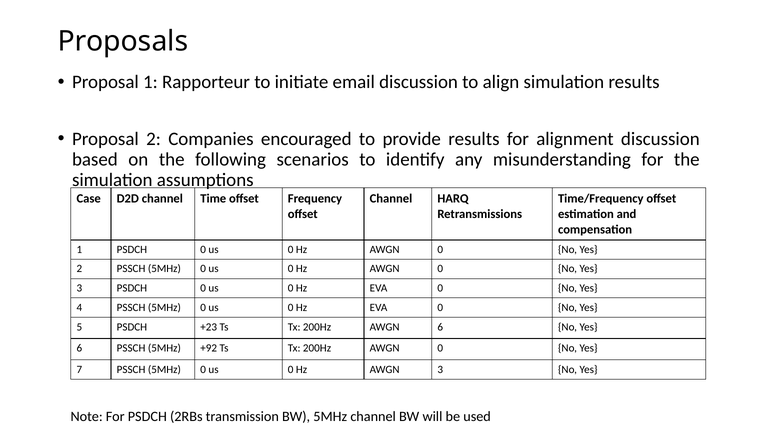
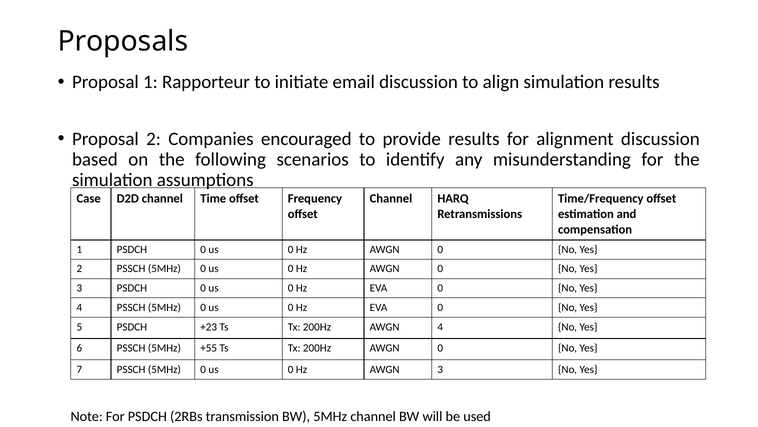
AWGN 6: 6 -> 4
+92: +92 -> +55
